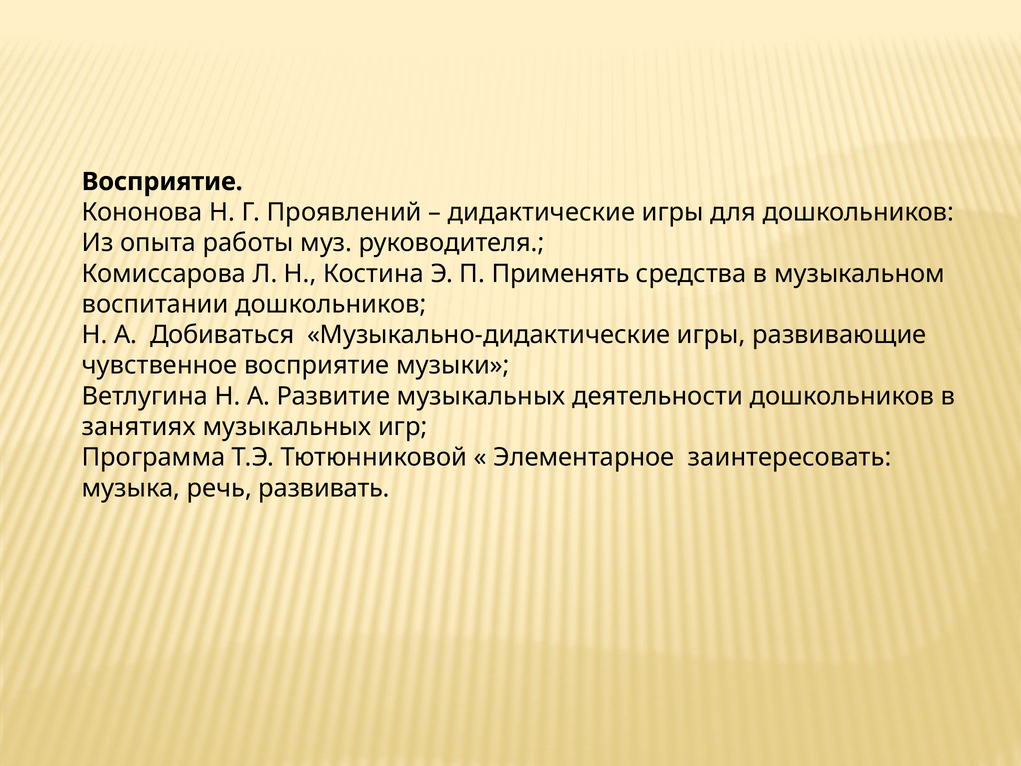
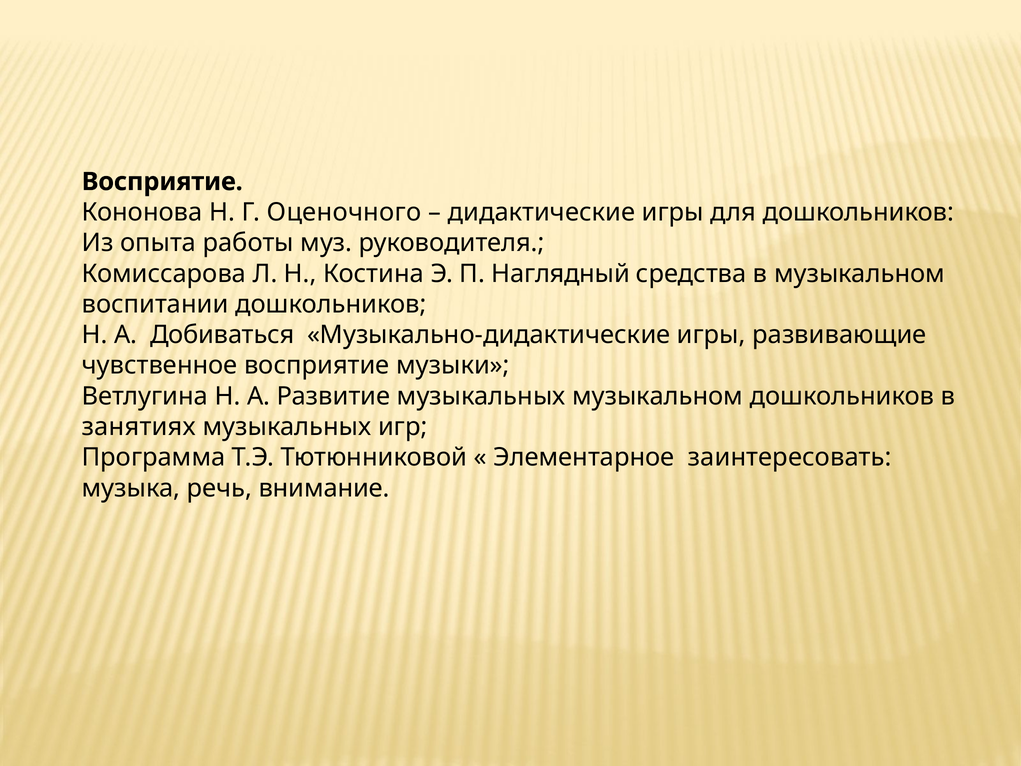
Проявлений: Проявлений -> Оценочного
Применять: Применять -> Наглядный
музыкальных деятельности: деятельности -> музыкальном
развивать: развивать -> внимание
